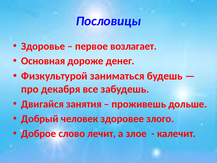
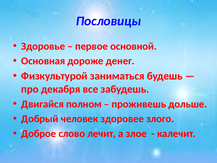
возлагает: возлагает -> основной
занятия: занятия -> полном
